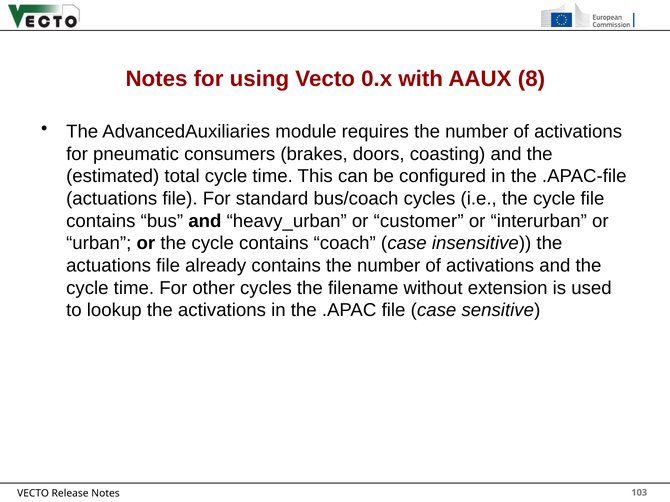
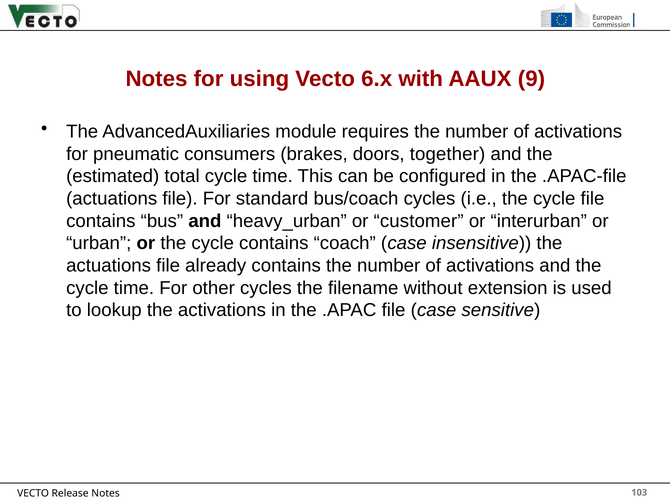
0.x: 0.x -> 6.x
8: 8 -> 9
coasting: coasting -> together
